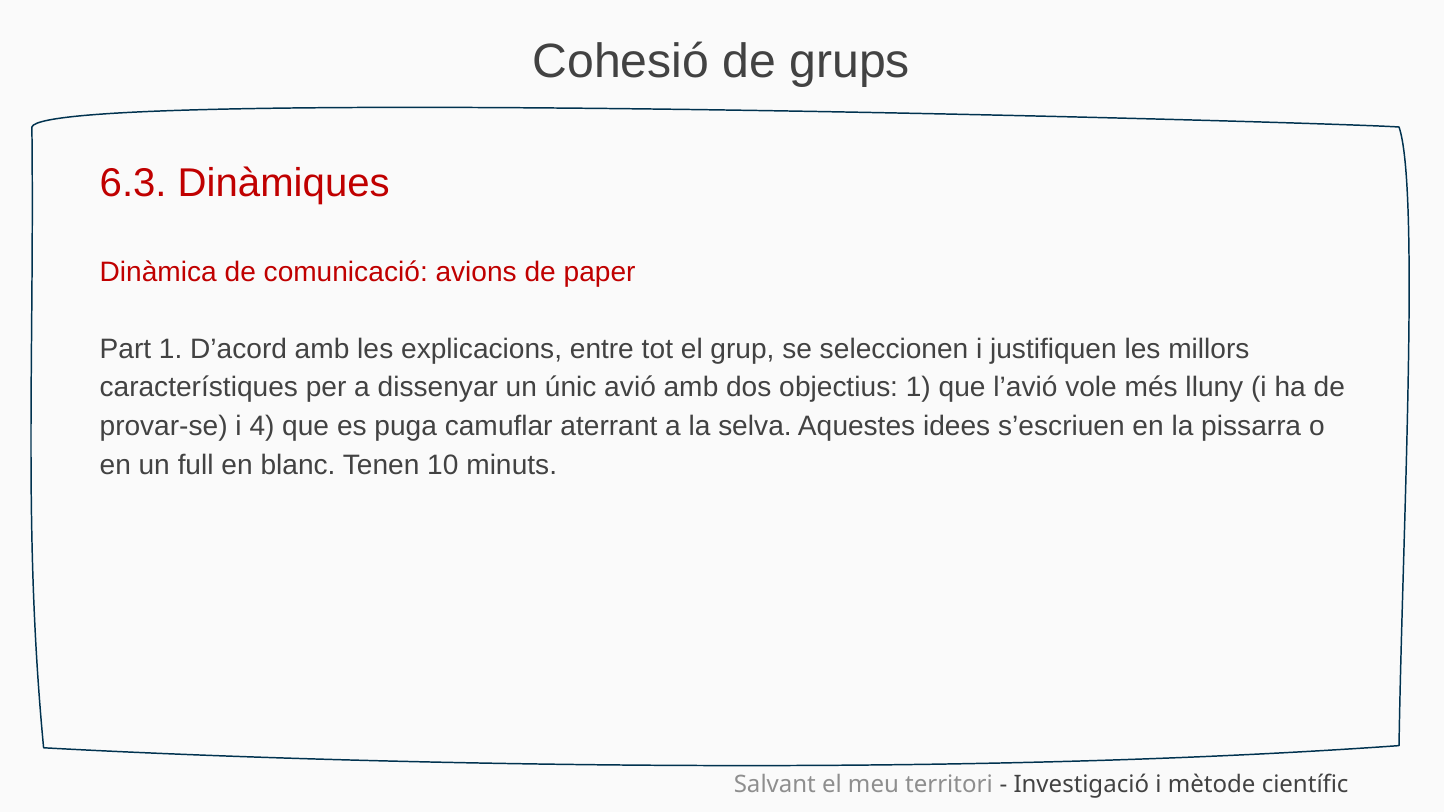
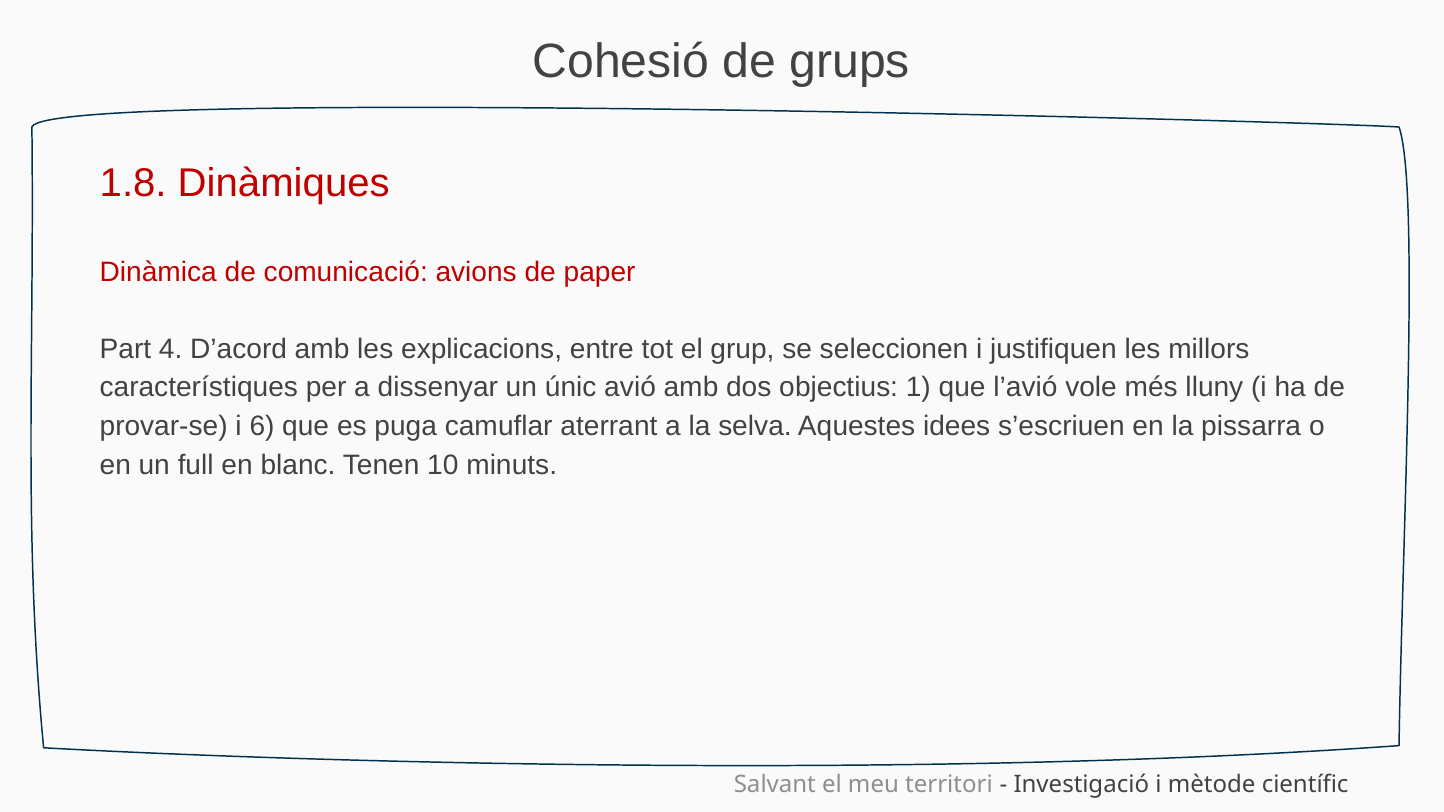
6.3: 6.3 -> 1.8
Part 1: 1 -> 4
4: 4 -> 6
